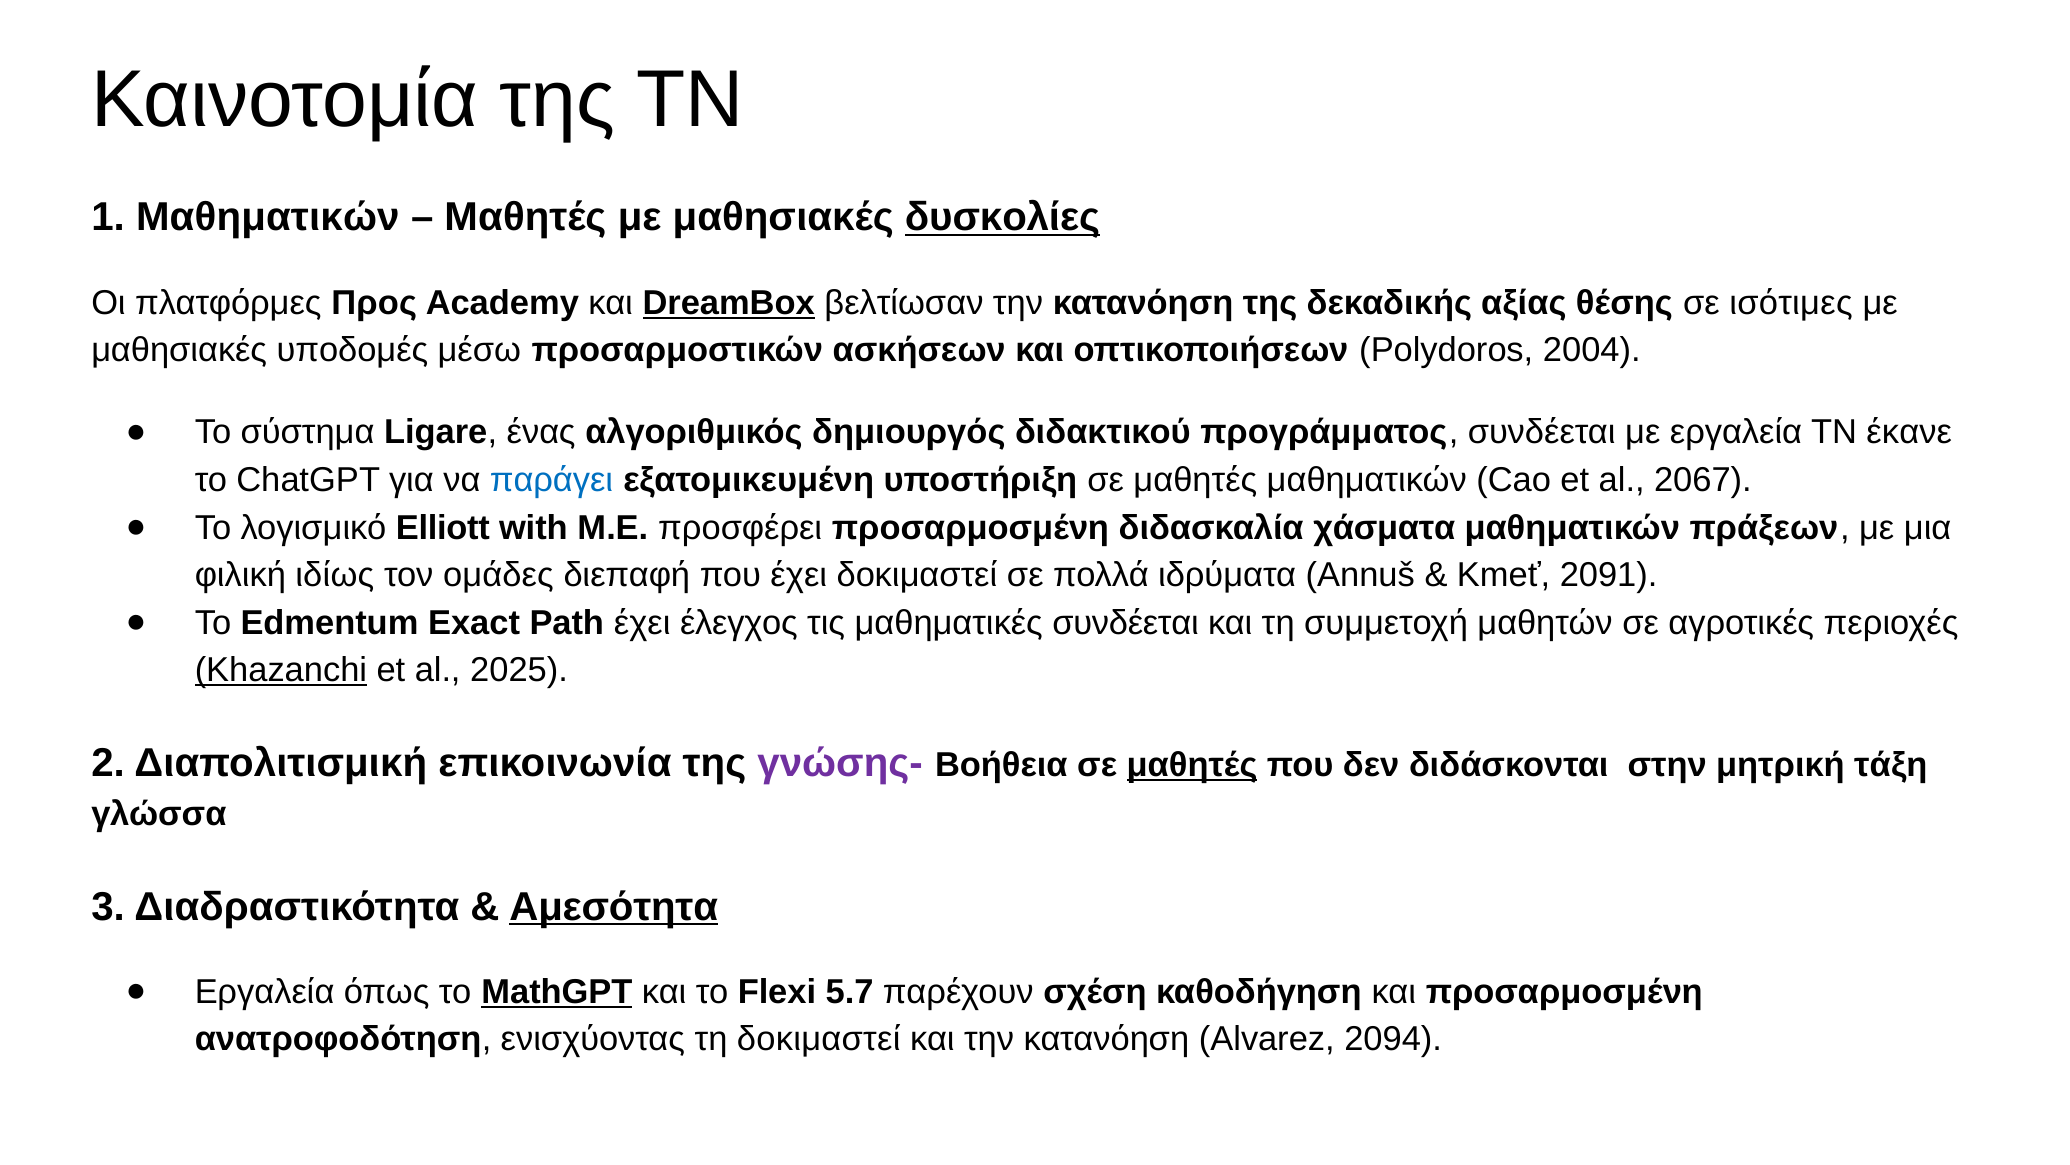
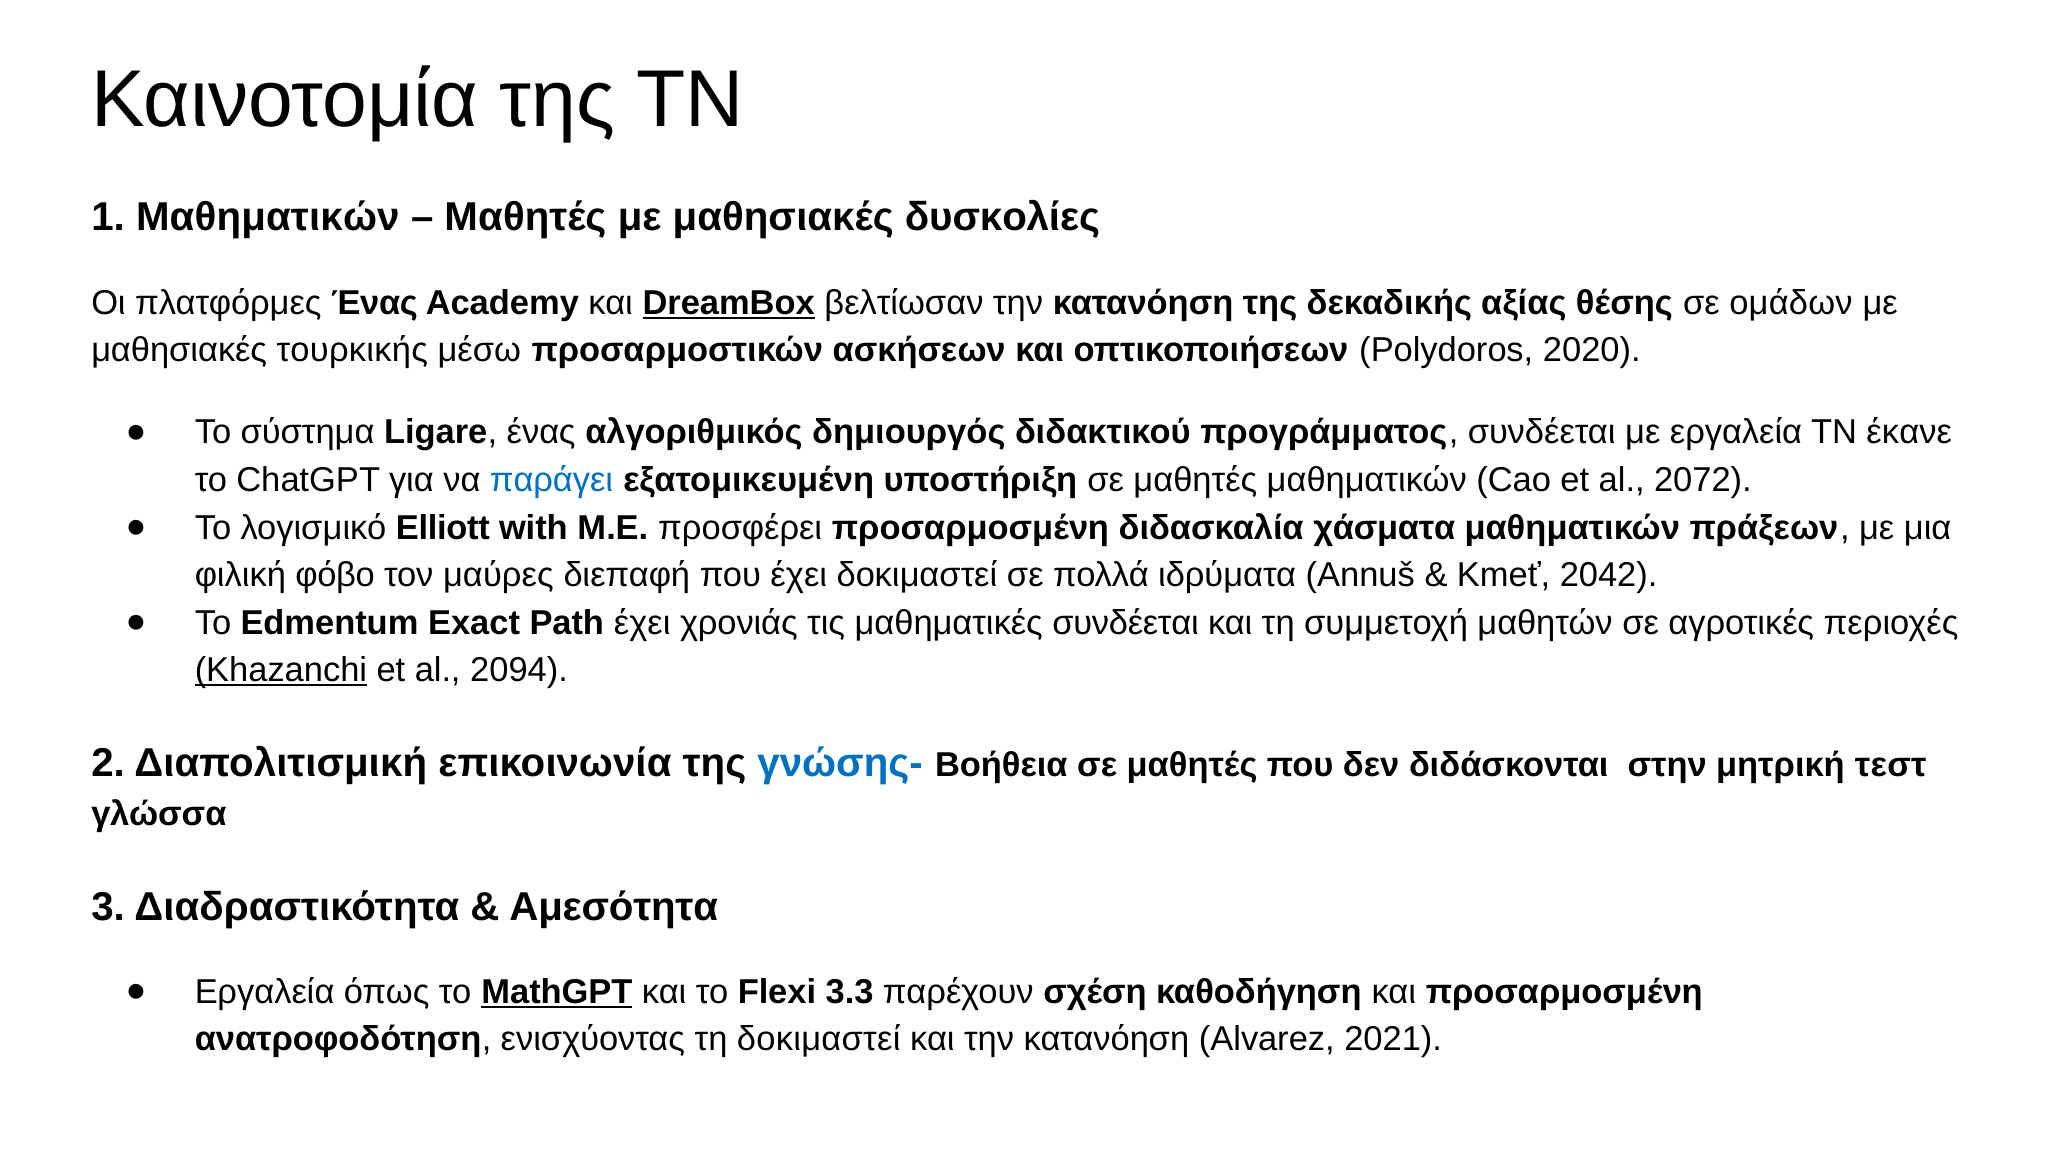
δυσκολίες underline: present -> none
πλατφόρμες Προς: Προς -> Ένας
ισότιμες: ισότιμες -> ομάδων
υποδομές: υποδομές -> τουρκικής
2004: 2004 -> 2020
2067: 2067 -> 2072
ιδίως: ιδίως -> φόβο
ομάδες: ομάδες -> μαύρες
2091: 2091 -> 2042
έλεγχος: έλεγχος -> χρονιάς
2025: 2025 -> 2094
γνώσης- colour: purple -> blue
μαθητές at (1192, 765) underline: present -> none
τάξη: τάξη -> τεστ
Αμεσότητα underline: present -> none
5.7: 5.7 -> 3.3
2094: 2094 -> 2021
